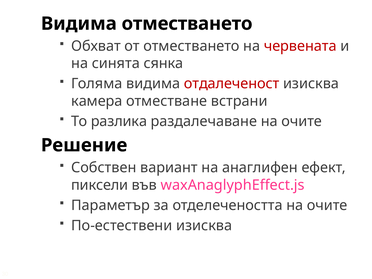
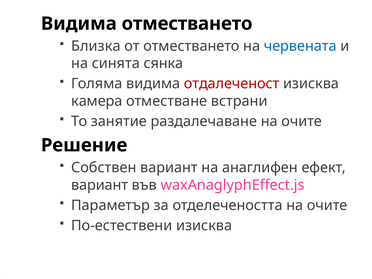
Обхват: Обхват -> Близка
червената colour: red -> blue
разлика: разлика -> занятие
пиксели at (100, 185): пиксели -> вариант
